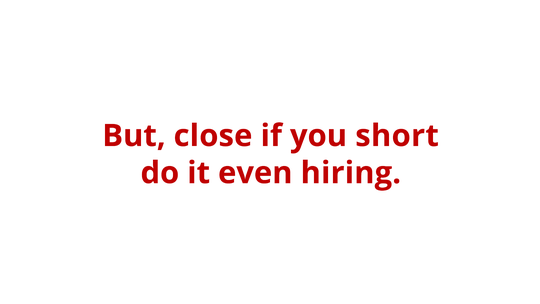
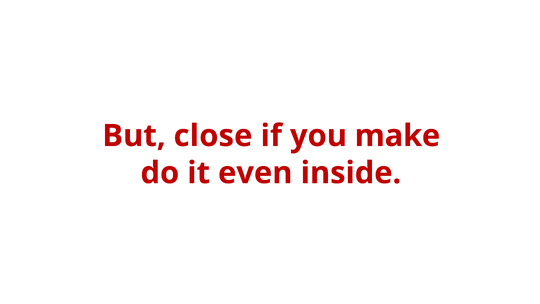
short: short -> make
hiring: hiring -> inside
